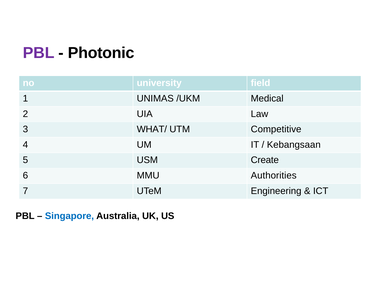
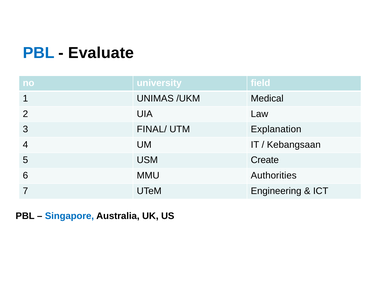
PBL at (39, 53) colour: purple -> blue
Photonic: Photonic -> Evaluate
WHAT/: WHAT/ -> FINAL/
Competitive: Competitive -> Explanation
